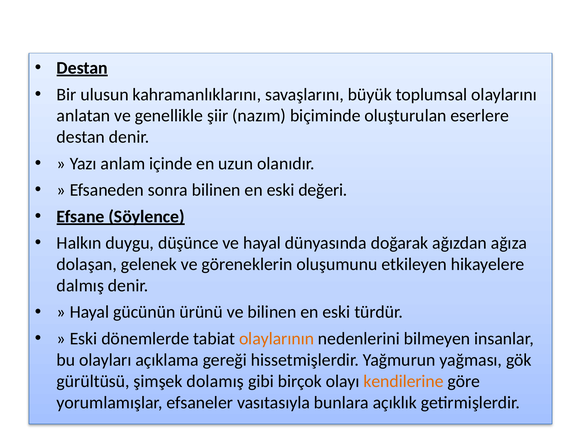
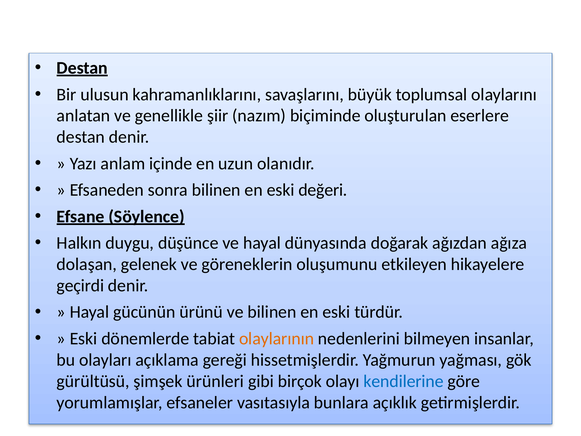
dalmış: dalmış -> geçirdi
dolamış: dolamış -> ürünleri
kendilerine colour: orange -> blue
